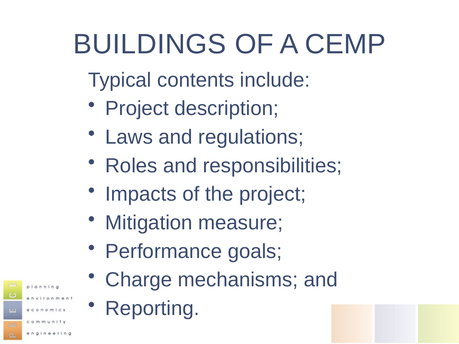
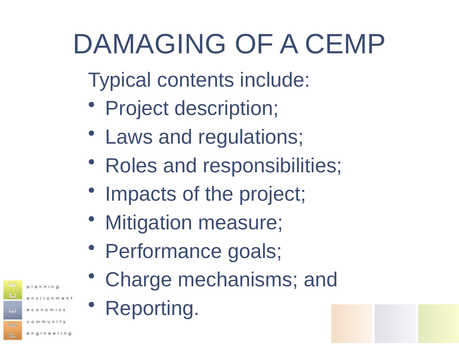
BUILDINGS: BUILDINGS -> DAMAGING
